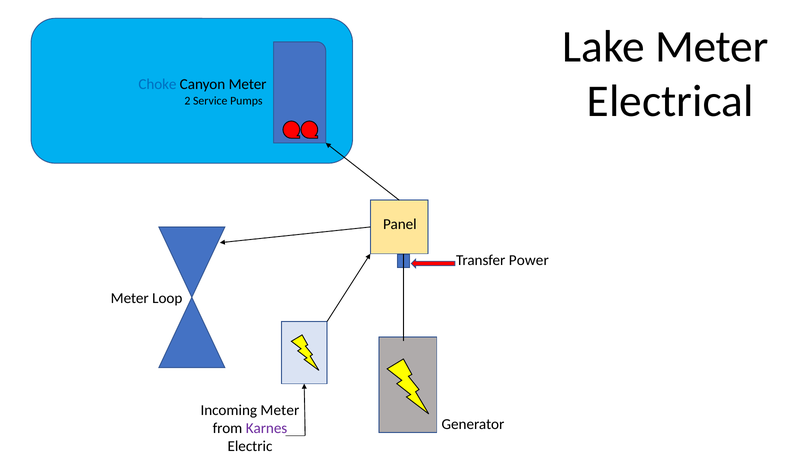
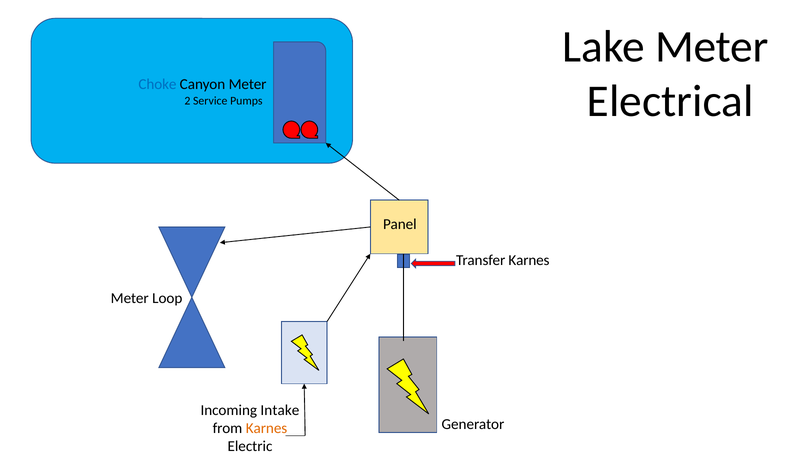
Transfer Power: Power -> Karnes
Incoming Meter: Meter -> Intake
Karnes at (267, 428) colour: purple -> orange
